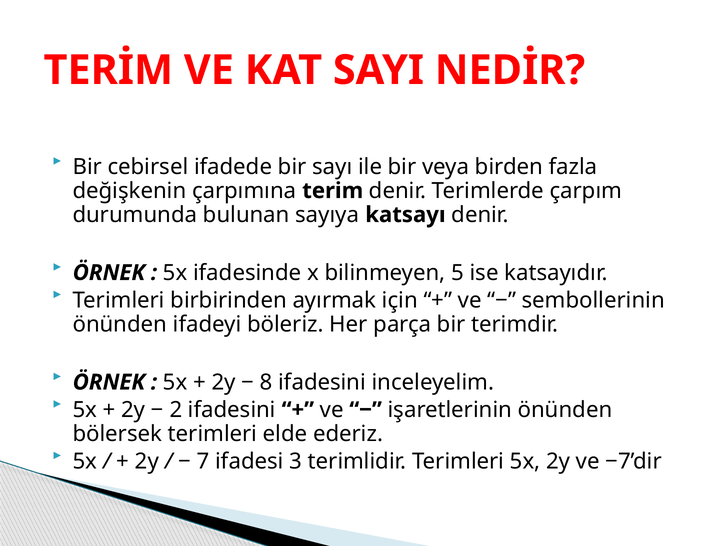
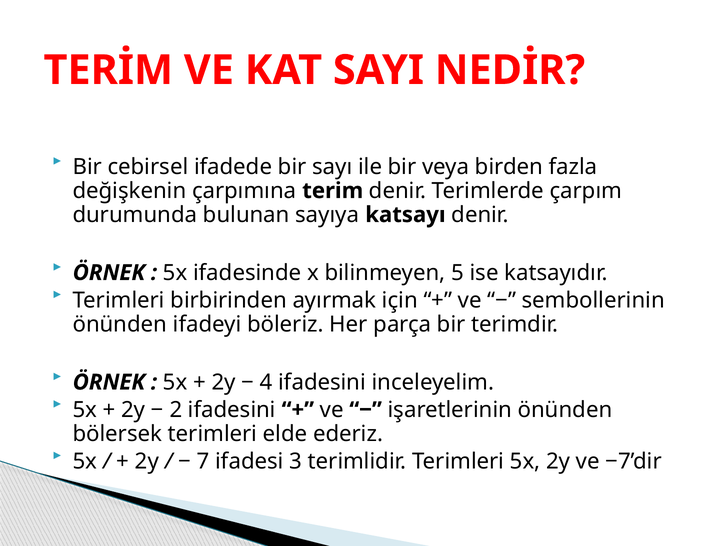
8: 8 -> 4
